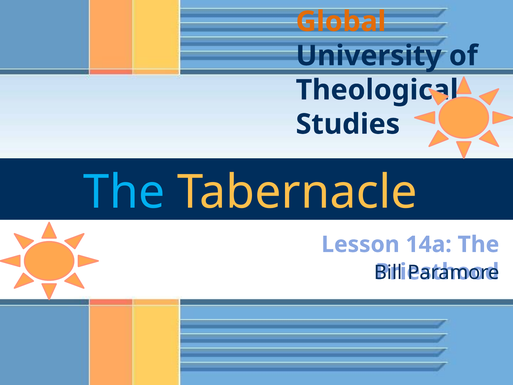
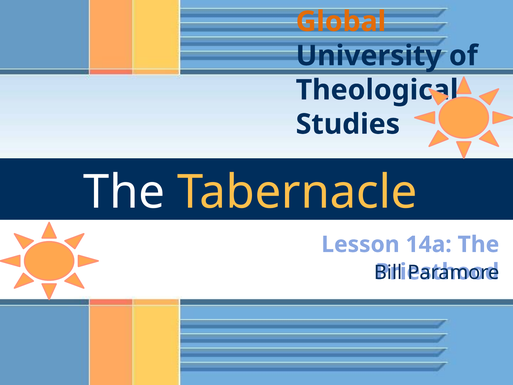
The at (124, 192) colour: light blue -> white
